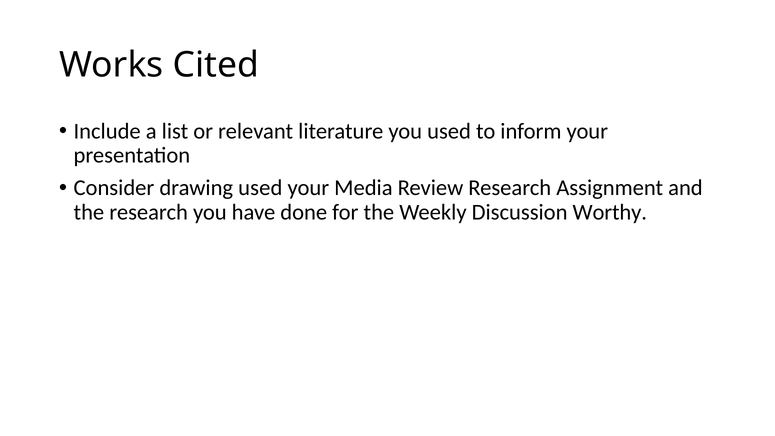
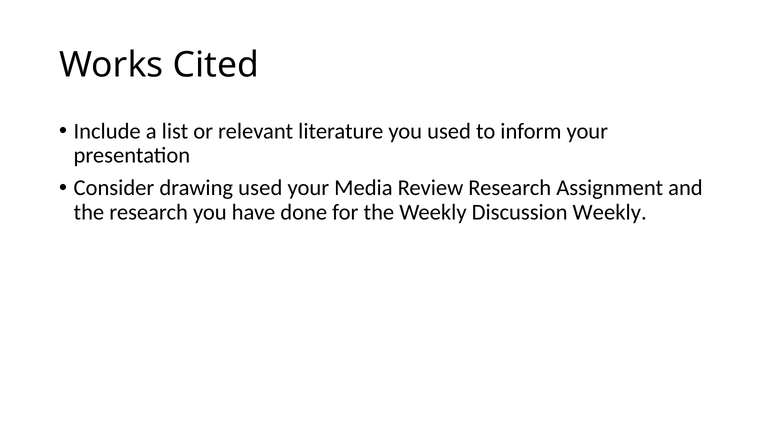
Discussion Worthy: Worthy -> Weekly
